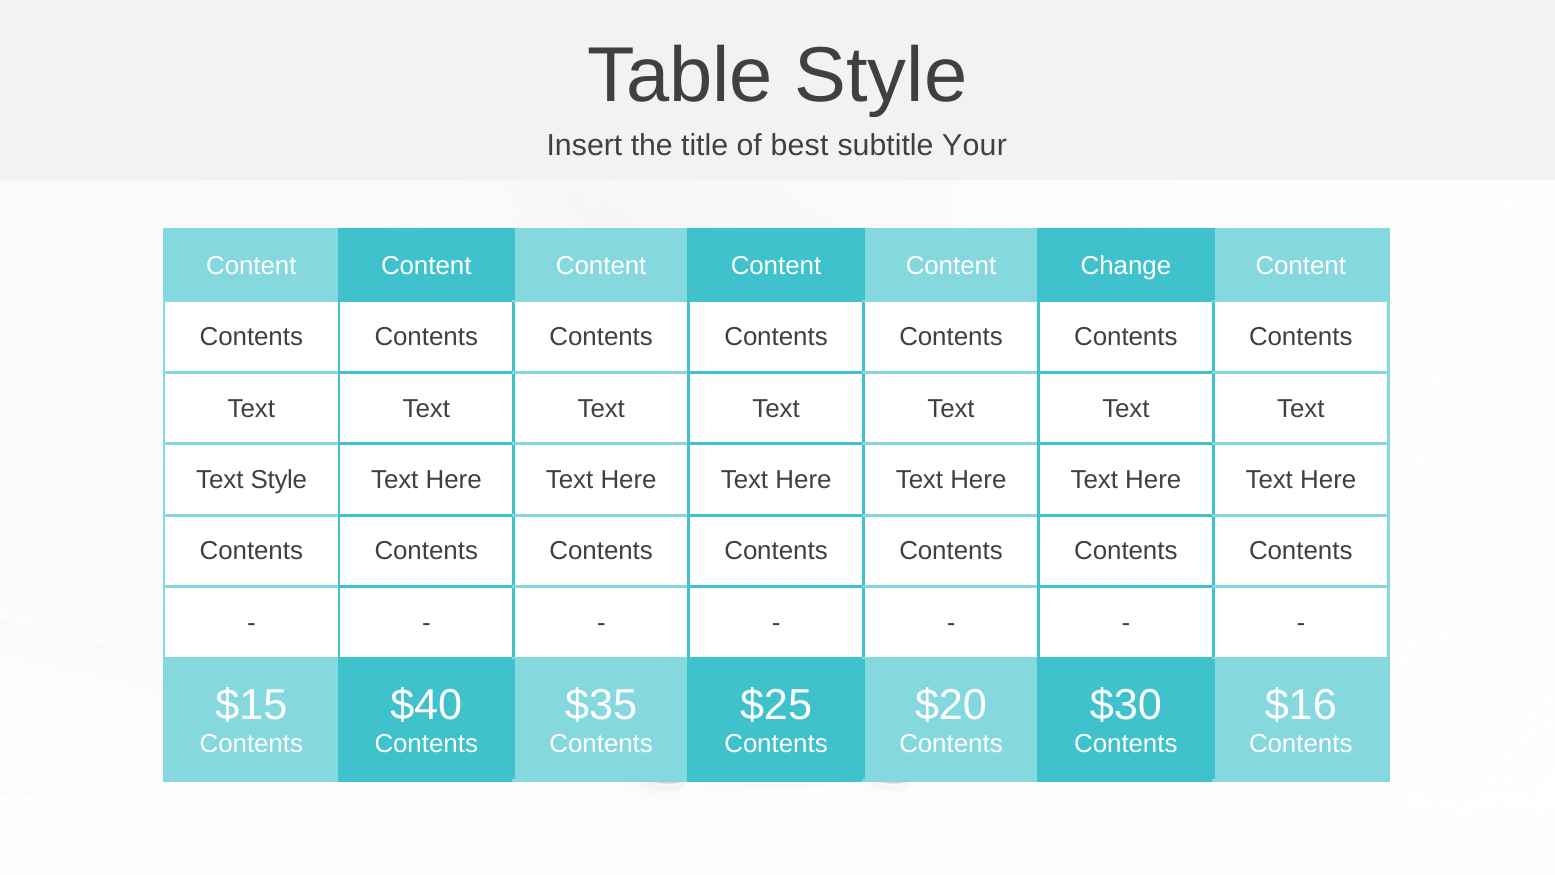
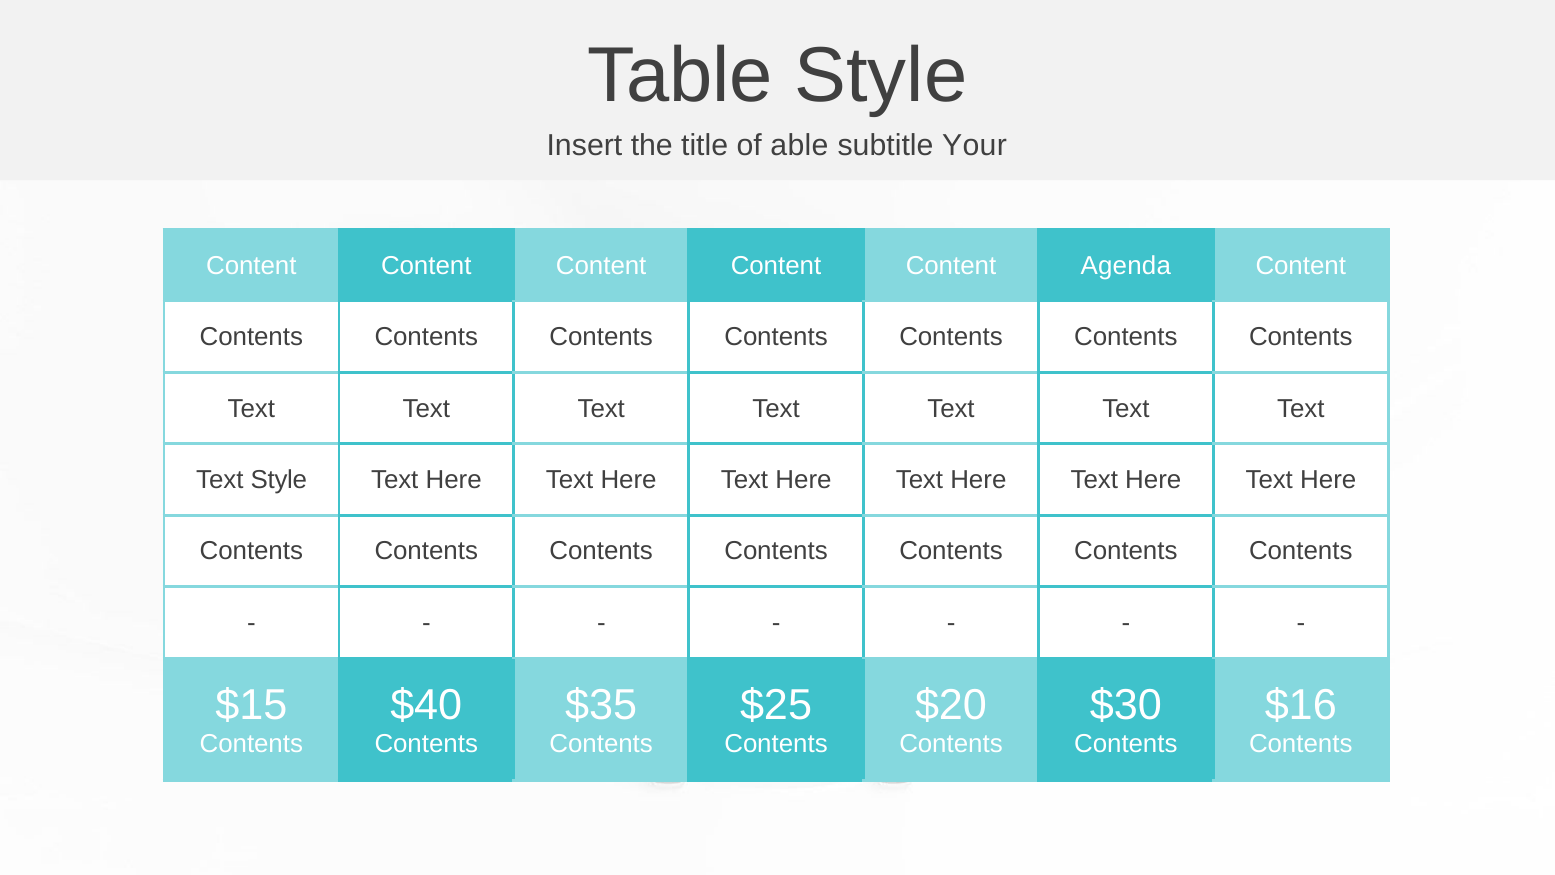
best: best -> able
Change: Change -> Agenda
